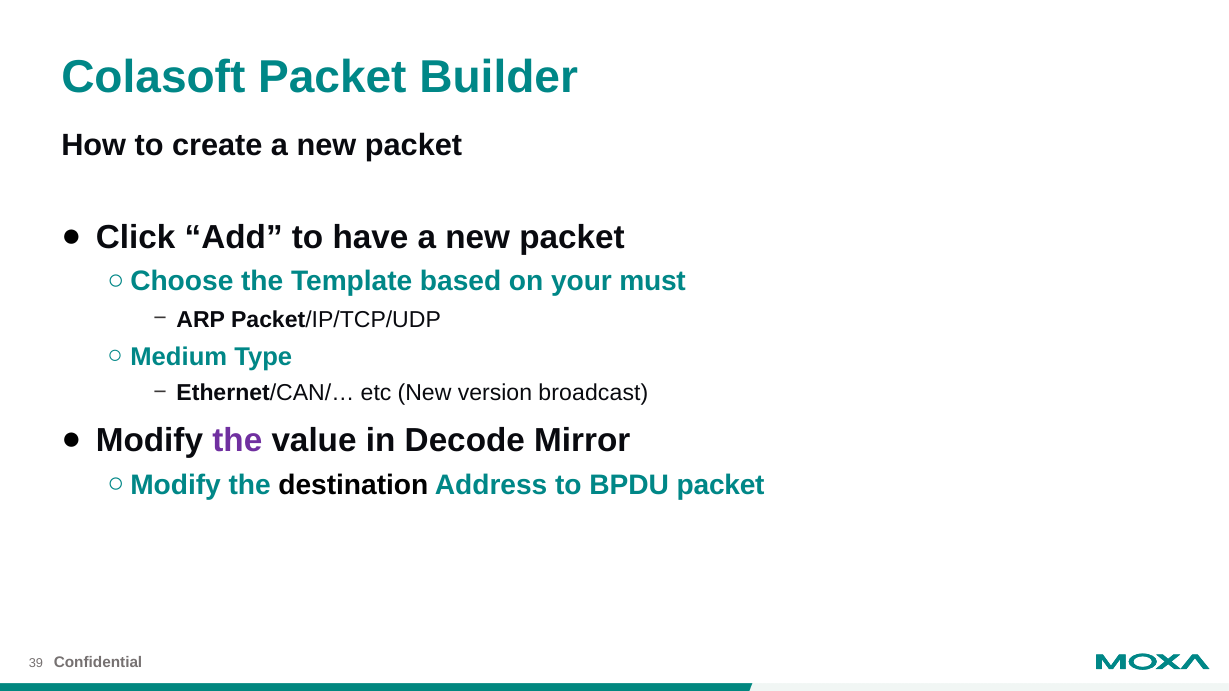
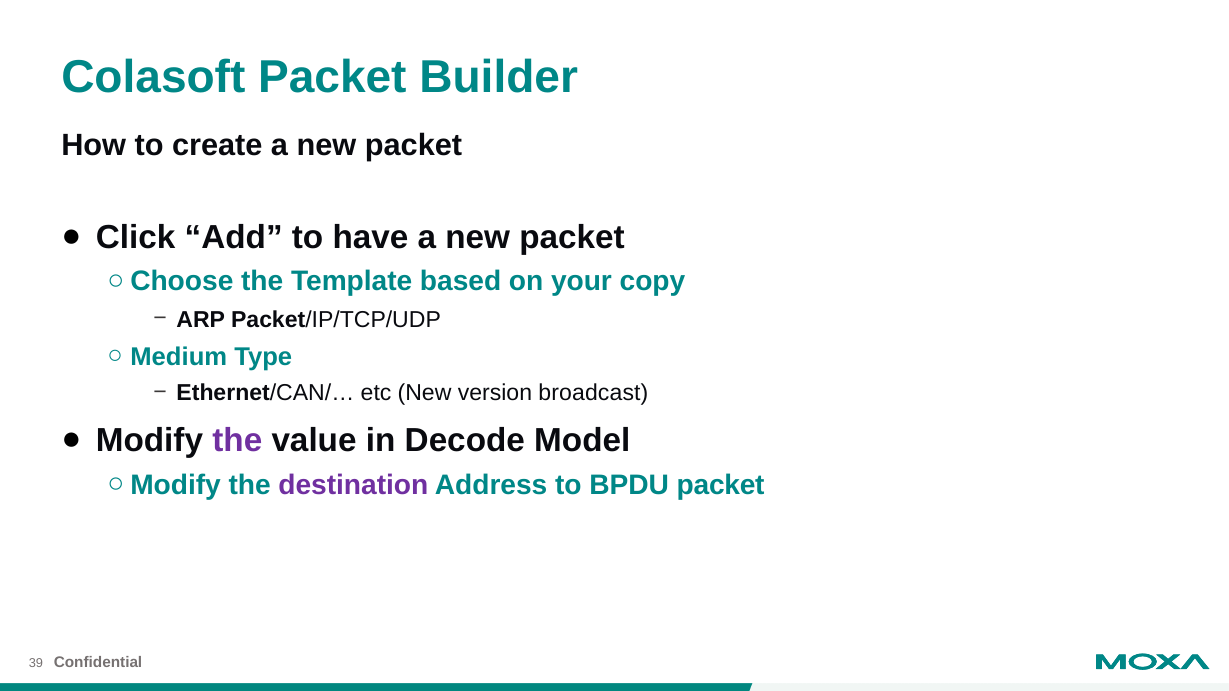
must: must -> copy
Mirror: Mirror -> Model
destination colour: black -> purple
